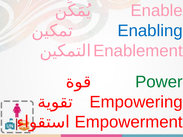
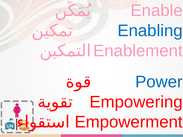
Power colour: green -> blue
